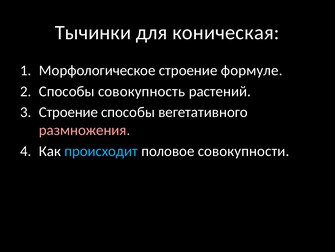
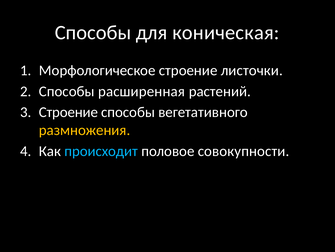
Тычинки at (93, 32): Тычинки -> Способы
формуле: формуле -> листочки
совокупность: совокупность -> расширенная
размножения colour: pink -> yellow
